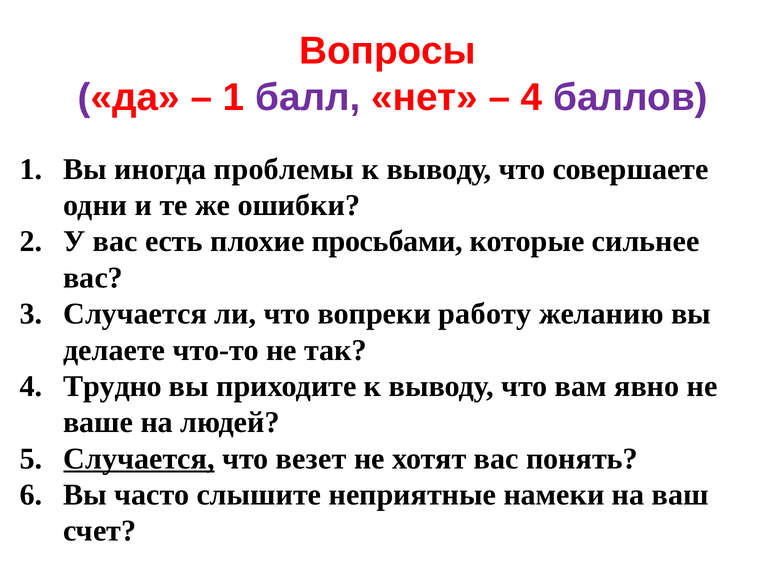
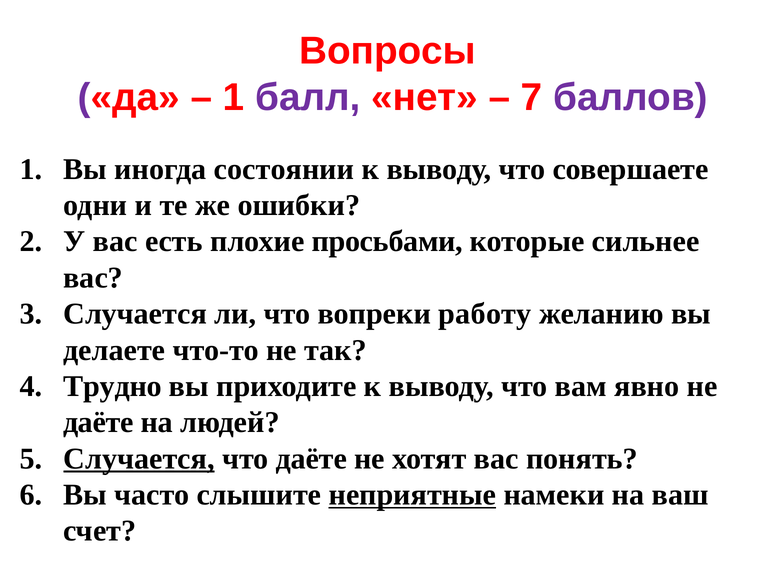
4 at (532, 98): 4 -> 7
проблемы: проблемы -> состоянии
ваше at (98, 423): ваше -> даёте
что везет: везет -> даёте
неприятные underline: none -> present
